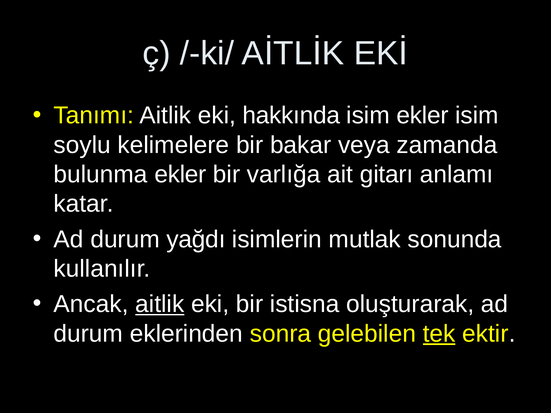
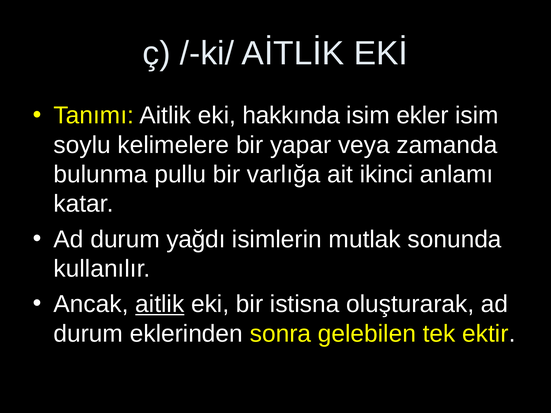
bakar: bakar -> yapar
bulunma ekler: ekler -> pullu
gitarı: gitarı -> ikinci
tek underline: present -> none
